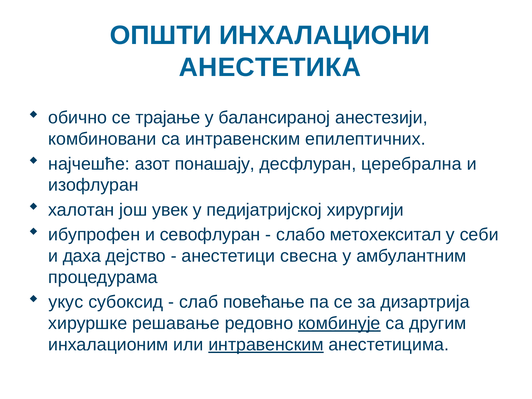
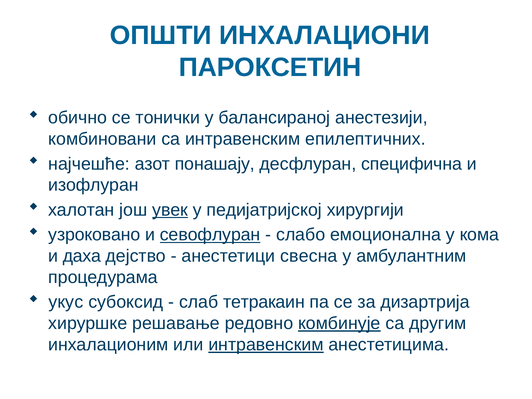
АНЕСТЕТИКА: АНЕСТЕТИКА -> ПАРОКСЕТИН
трајање: трајање -> тонички
церебрална: церебрална -> специфична
увек underline: none -> present
ибупрофен: ибупрофен -> узроковано
севофлуран underline: none -> present
метохекситал: метохекситал -> емоционална
себи: себи -> кома
повећање: повећање -> тетракаин
